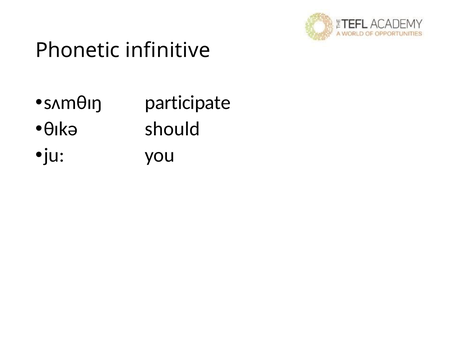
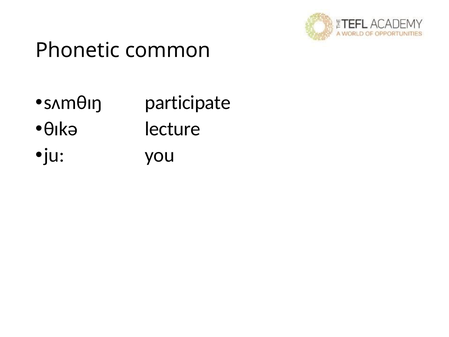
infinitive: infinitive -> common
should: should -> lecture
